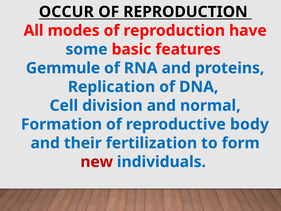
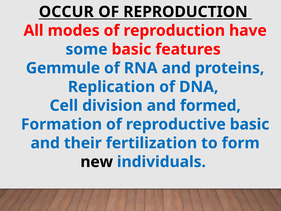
normal: normal -> formed
reproductive body: body -> basic
new colour: red -> black
